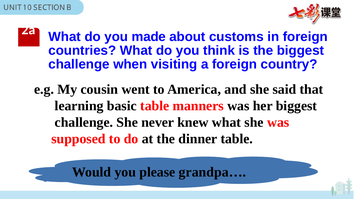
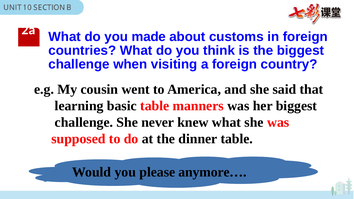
grandpa…: grandpa… -> anymore…
